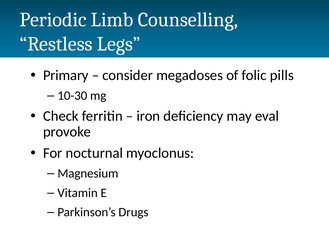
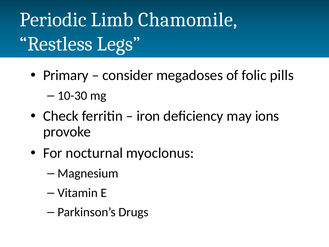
Counselling: Counselling -> Chamomile
eval: eval -> ions
